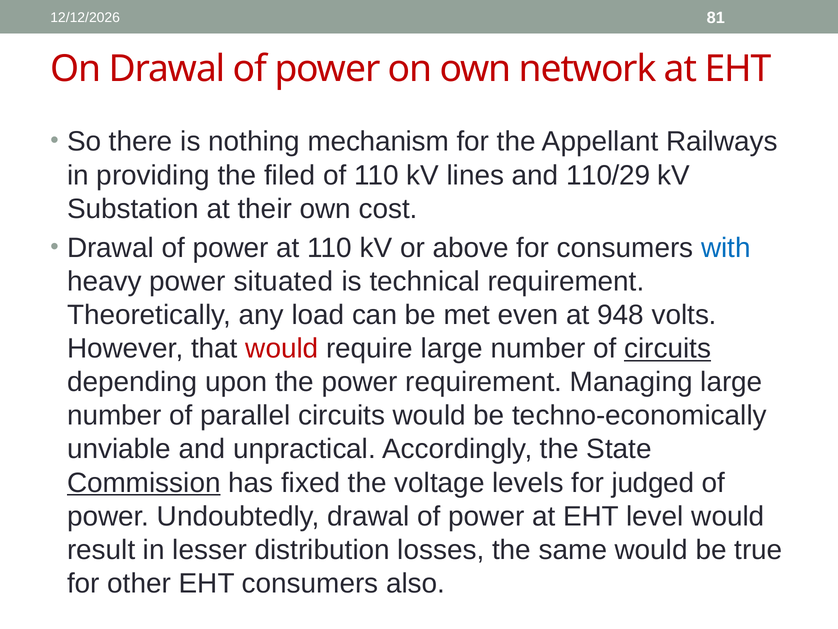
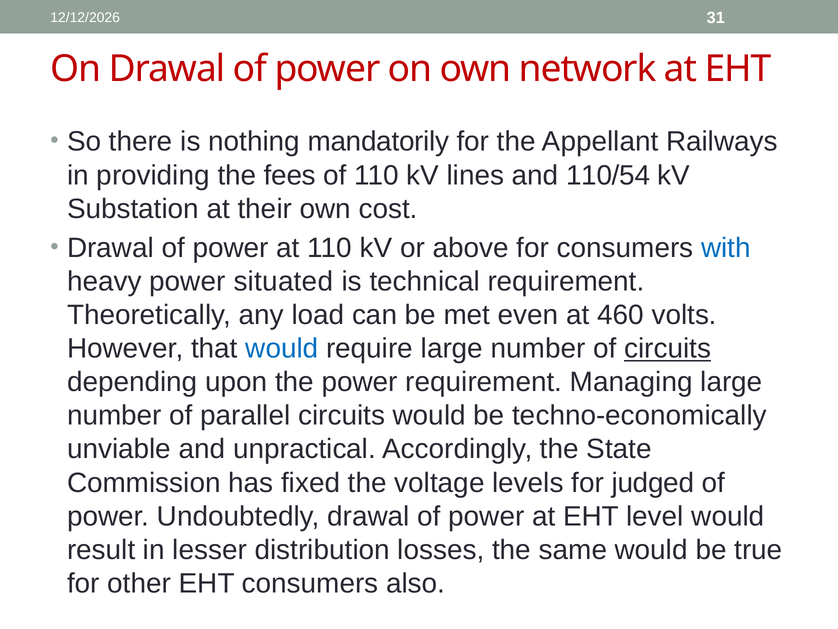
81: 81 -> 31
mechanism: mechanism -> mandatorily
filed: filed -> fees
110/29: 110/29 -> 110/54
948: 948 -> 460
would at (282, 348) colour: red -> blue
Commission underline: present -> none
